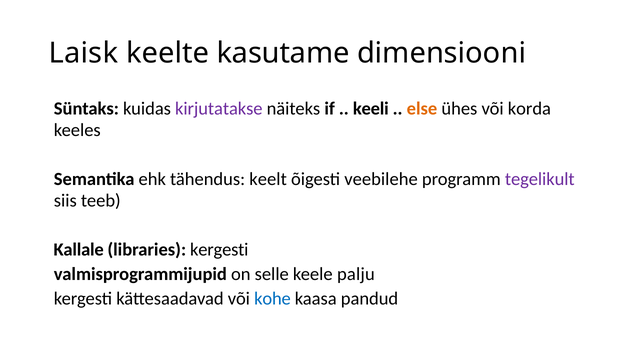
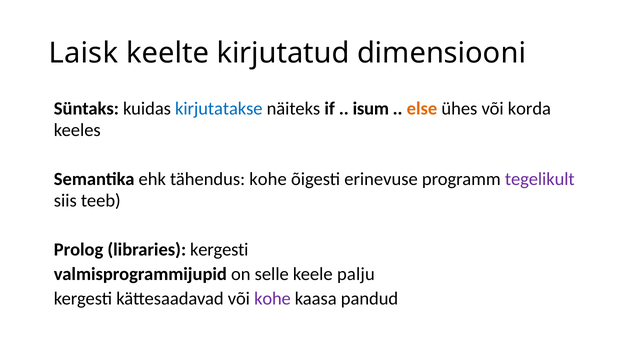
kasutame: kasutame -> kirjutatud
kirjutatakse colour: purple -> blue
keeli: keeli -> isum
tähendus keelt: keelt -> kohe
veebilehe: veebilehe -> erinevuse
Kallale: Kallale -> Prolog
kohe at (272, 299) colour: blue -> purple
